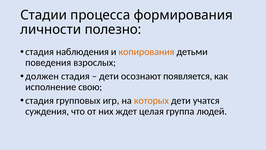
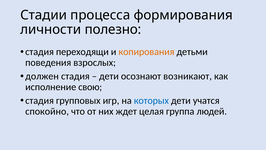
наблюдения: наблюдения -> переходящи
появляется: появляется -> возникают
которых colour: orange -> blue
суждения: суждения -> спокойно
